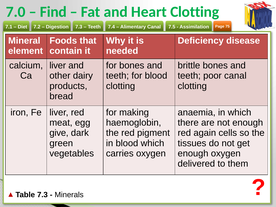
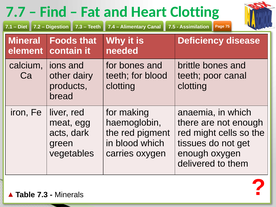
7.0: 7.0 -> 7.7
liver at (58, 65): liver -> ions
give: give -> acts
again: again -> might
